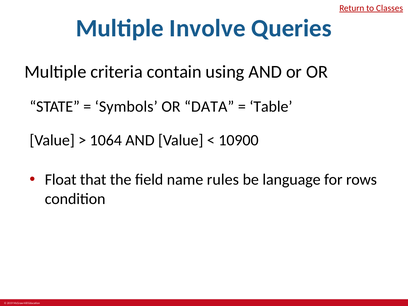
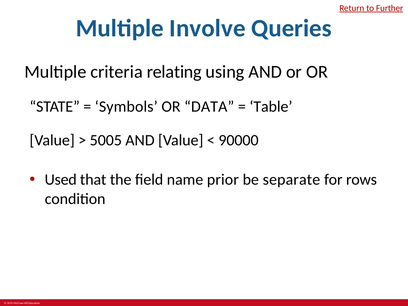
Classes: Classes -> Further
contain: contain -> relating
1064: 1064 -> 5005
10900: 10900 -> 90000
Float: Float -> Used
rules: rules -> prior
language: language -> separate
